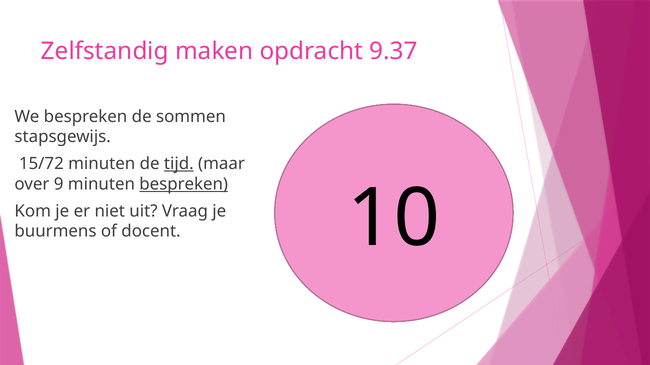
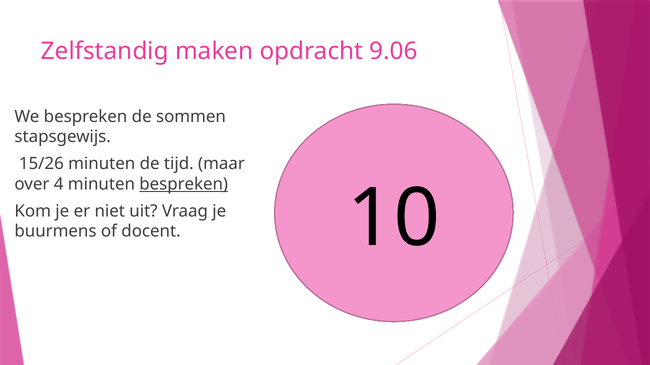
9.37: 9.37 -> 9.06
15/72: 15/72 -> 15/26
tijd underline: present -> none
9: 9 -> 4
